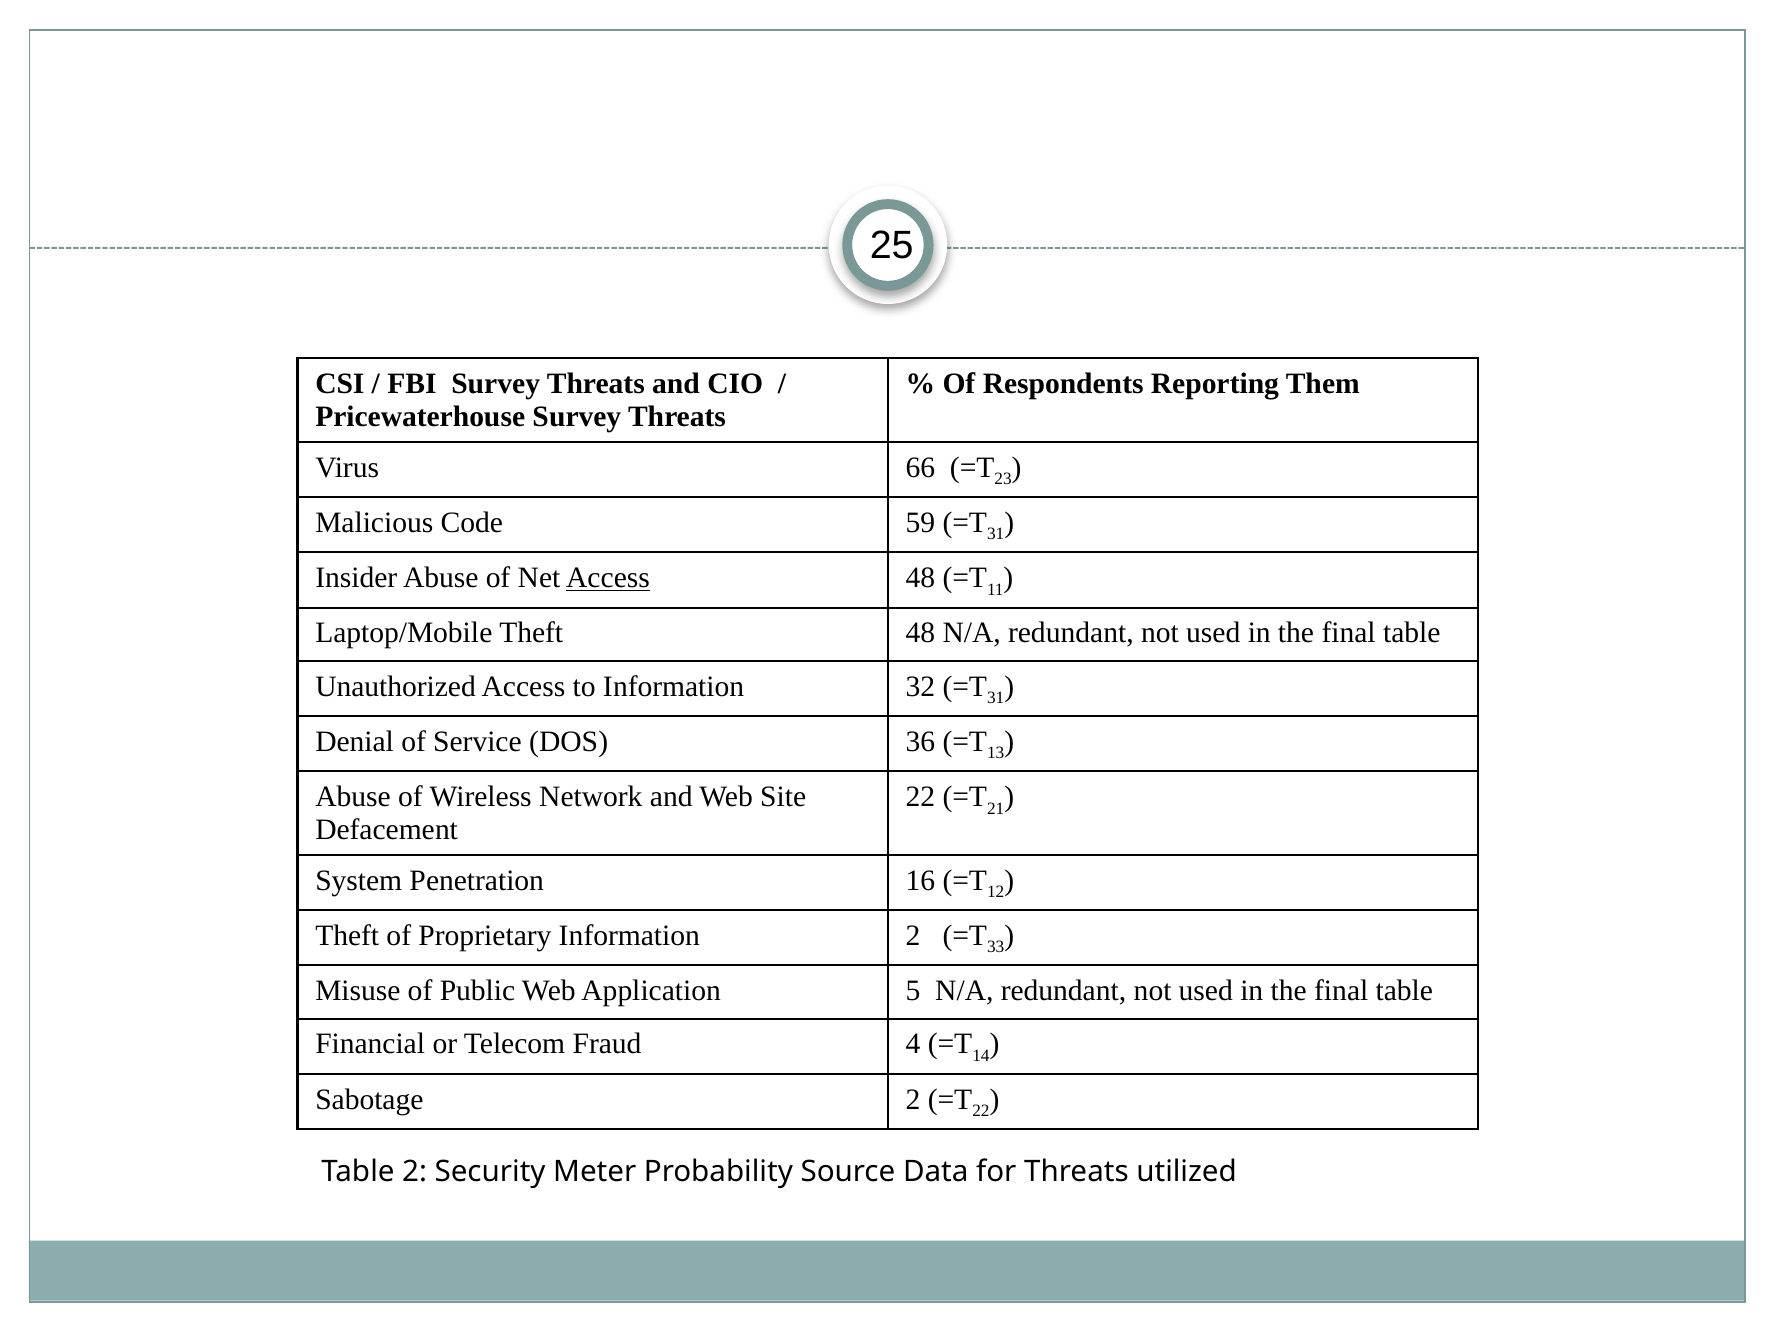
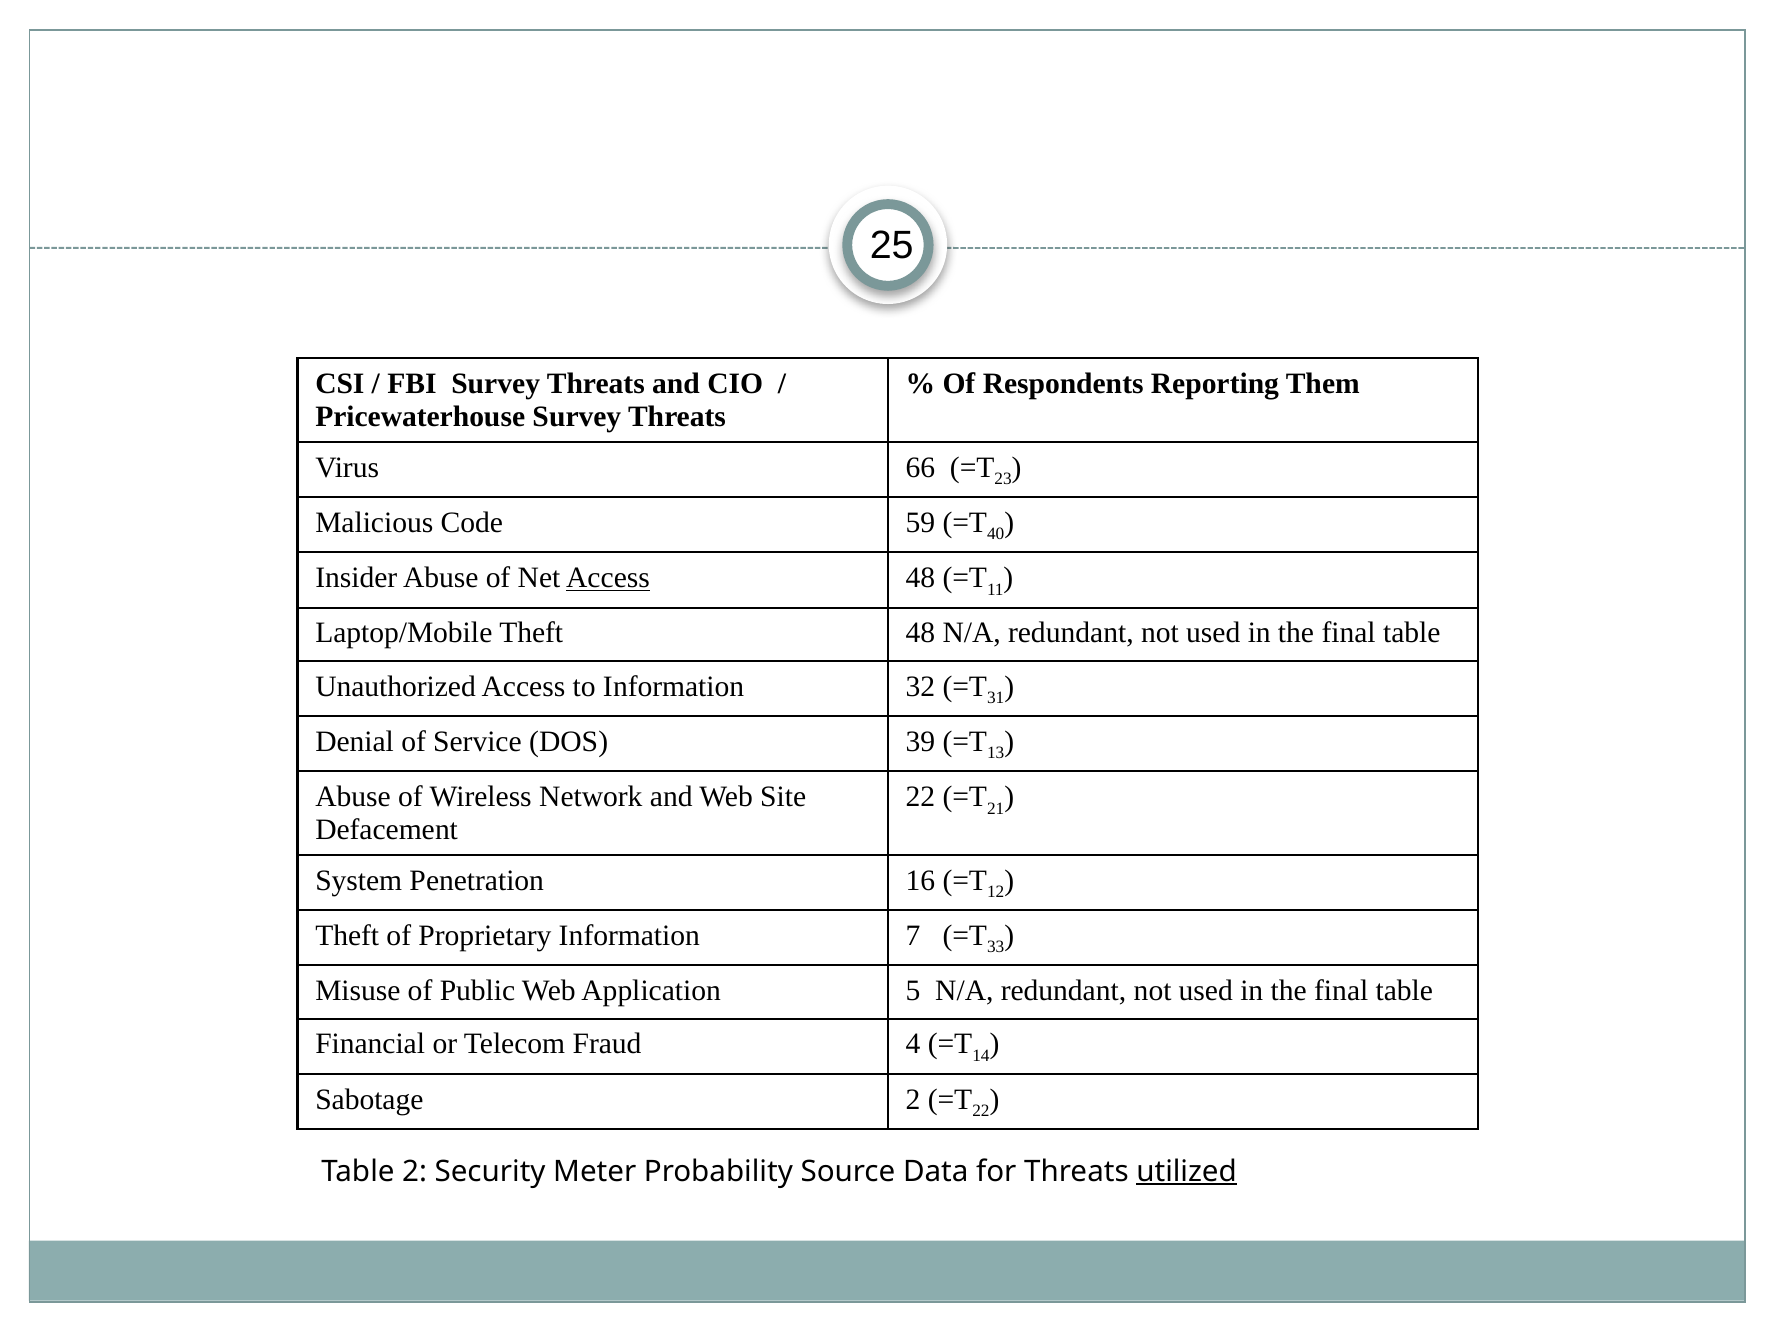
31 at (996, 534): 31 -> 40
36: 36 -> 39
Information 2: 2 -> 7
utilized underline: none -> present
